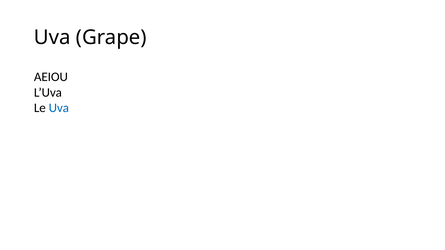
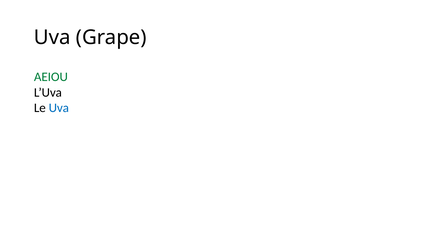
AEIOU colour: black -> green
